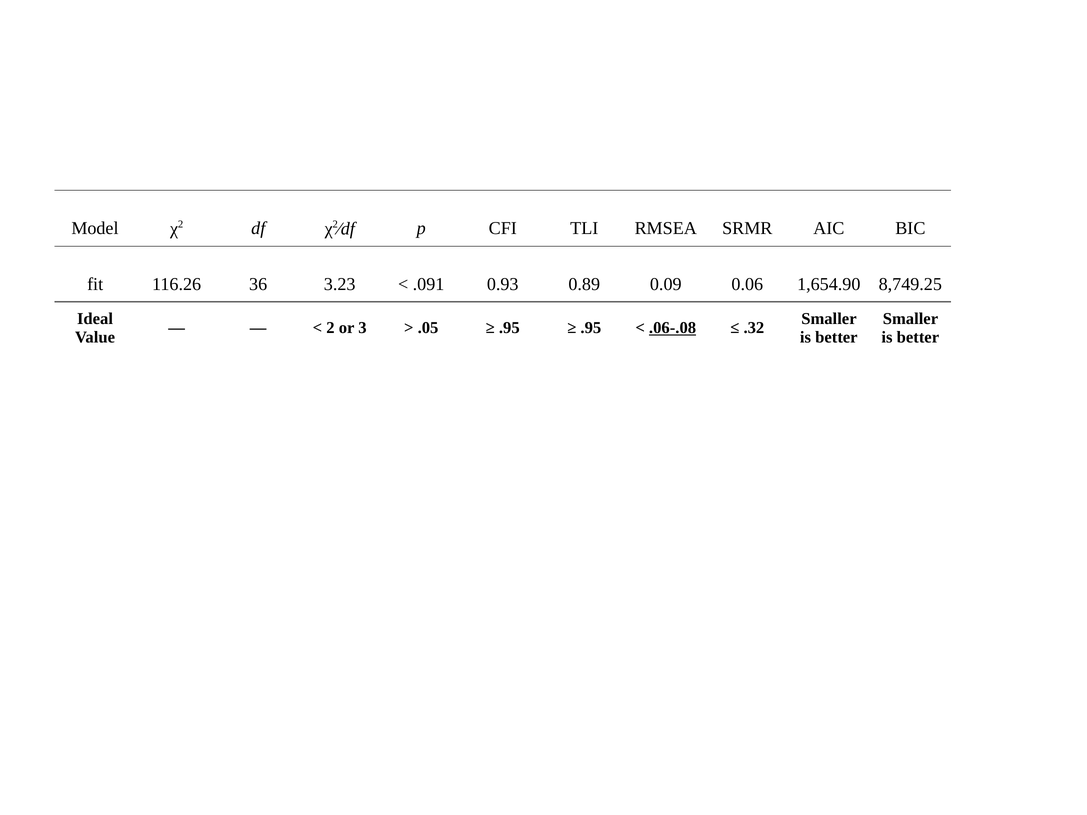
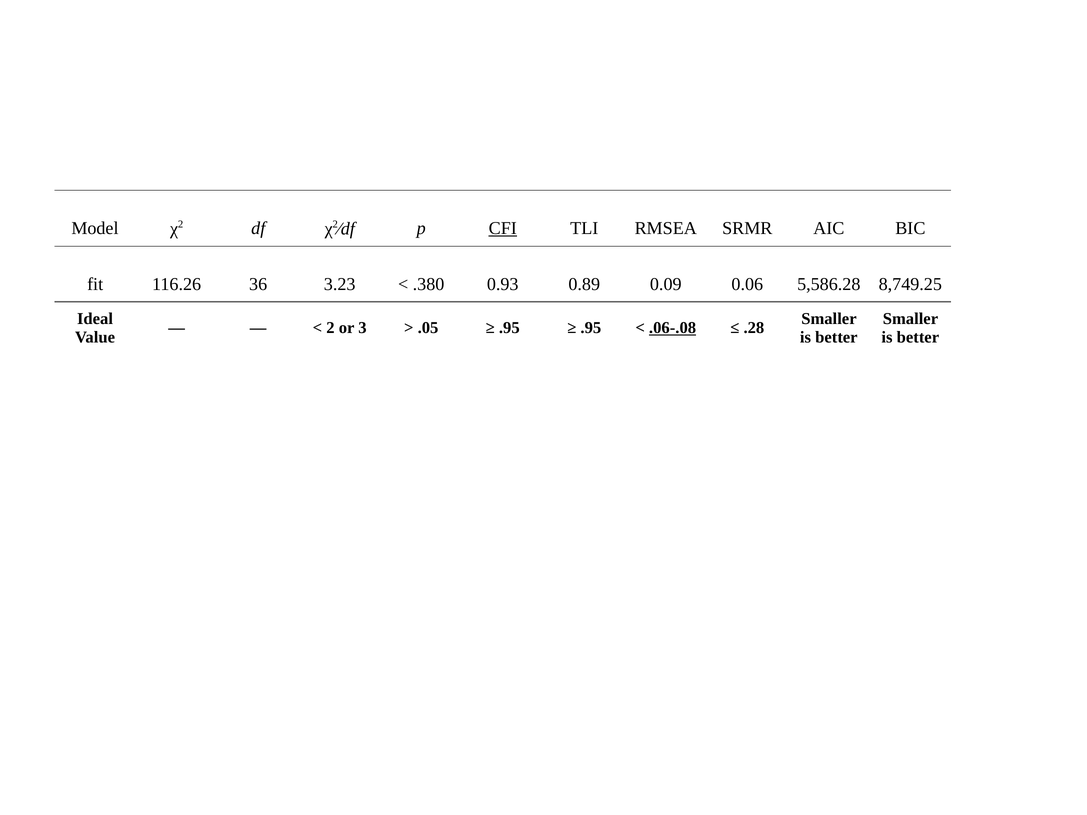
CFI underline: none -> present
.091: .091 -> .380
1,654.90: 1,654.90 -> 5,586.28
.32: .32 -> .28
